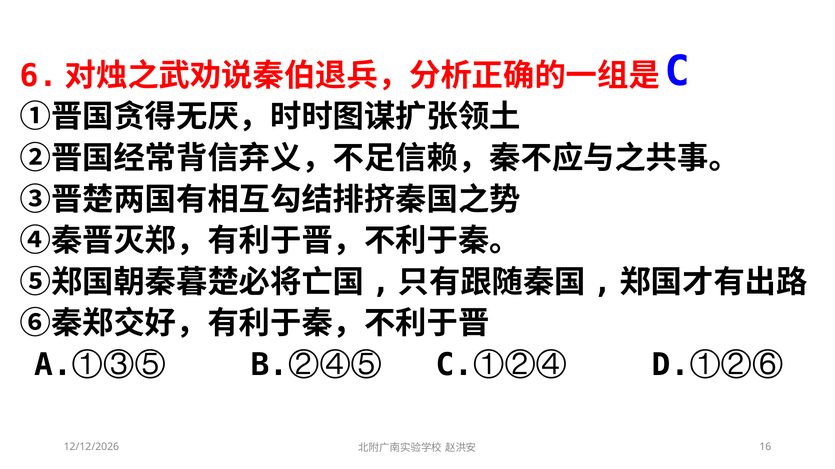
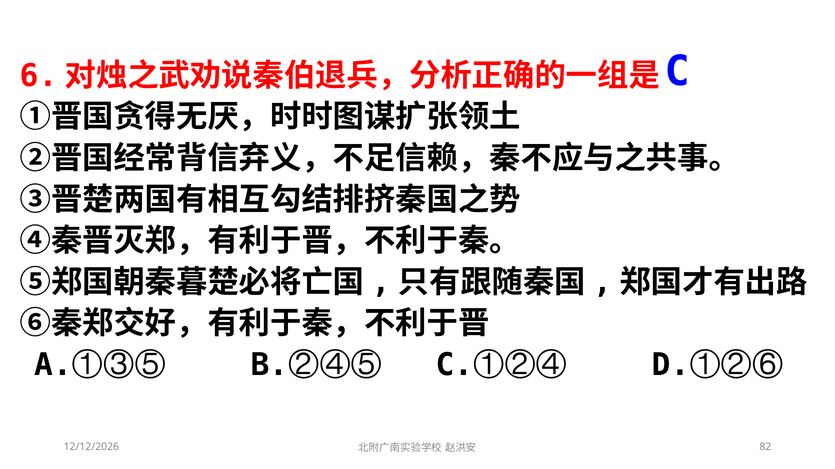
16: 16 -> 82
